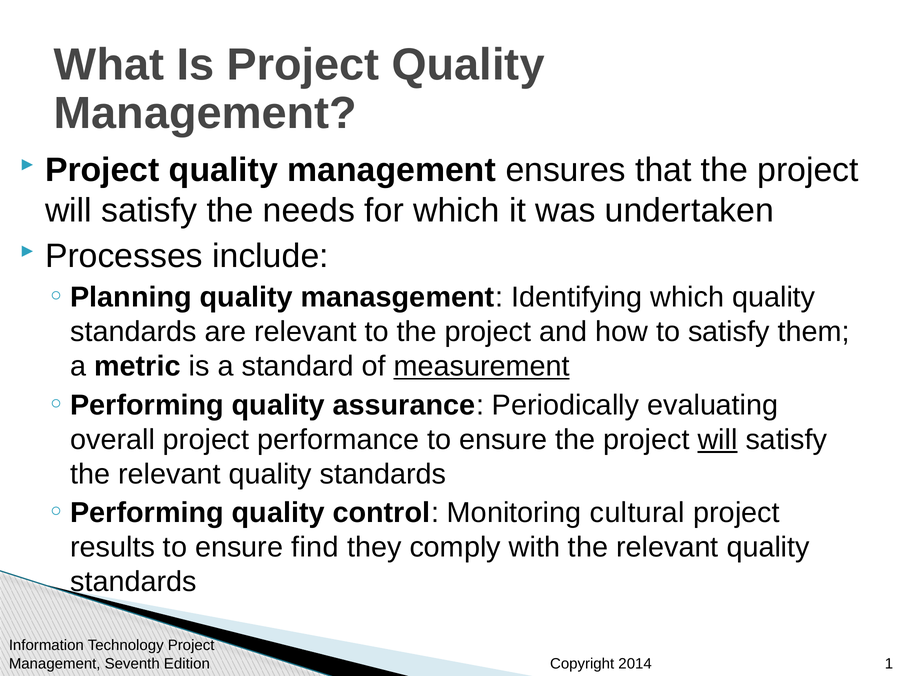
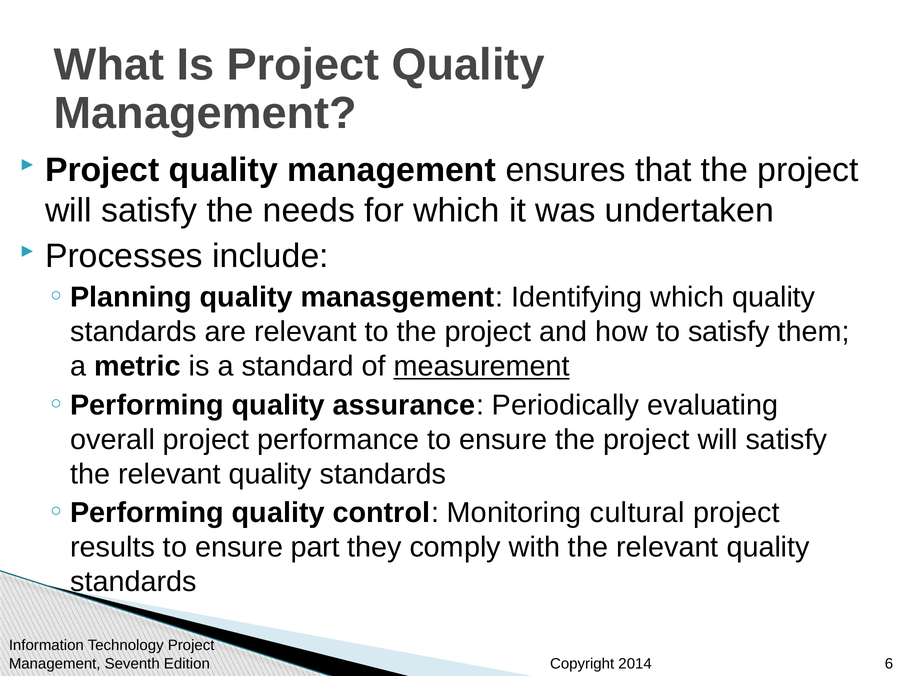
will at (718, 440) underline: present -> none
find: find -> part
1: 1 -> 6
